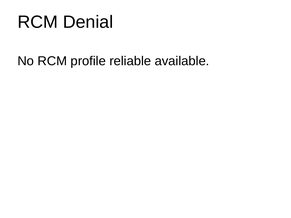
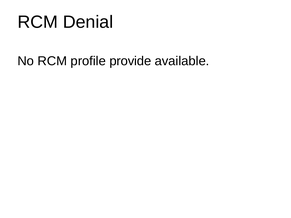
reliable: reliable -> provide
